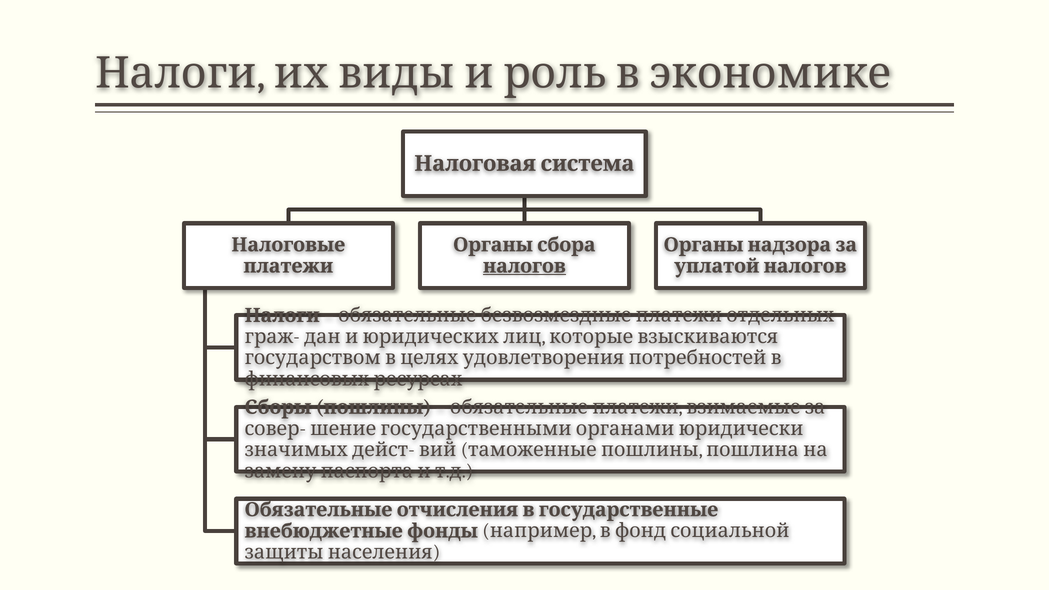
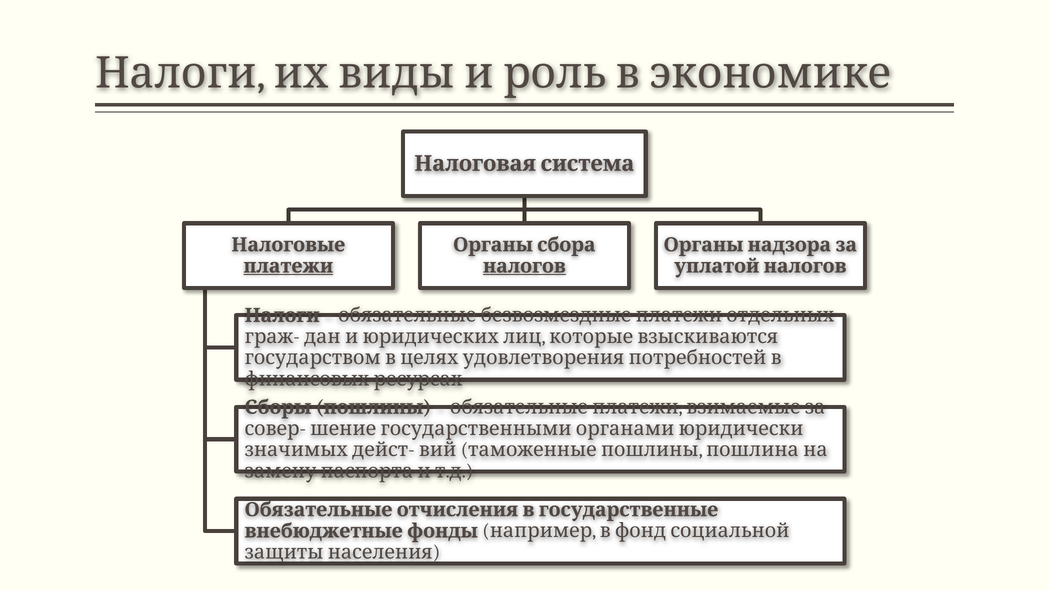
платежи underline: none -> present
